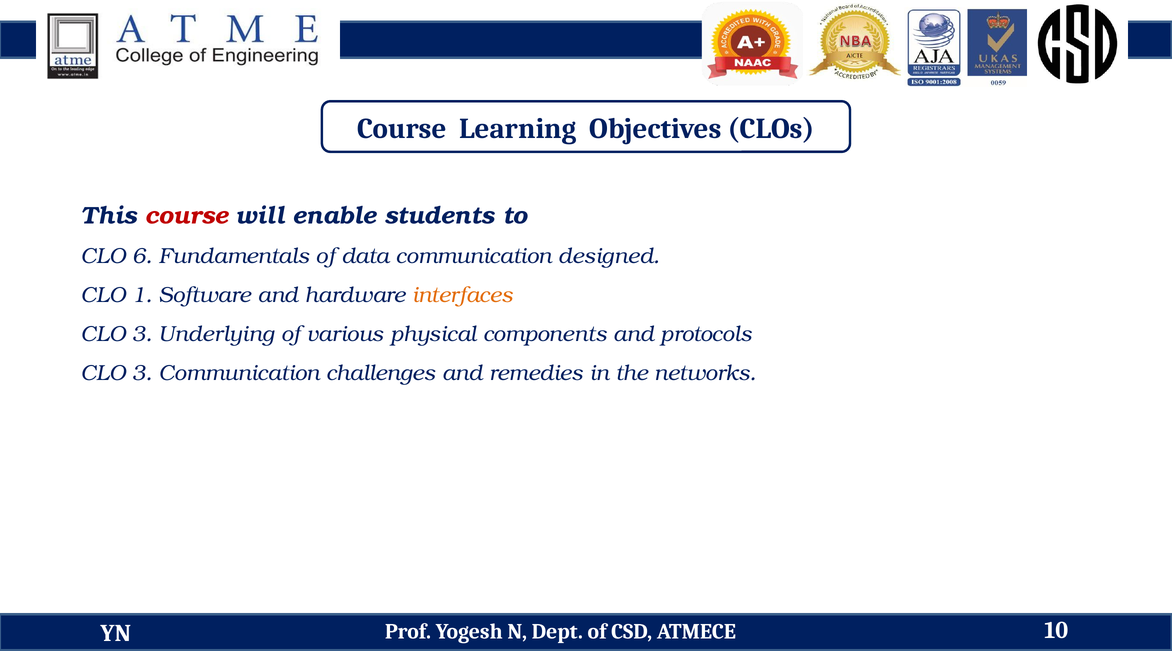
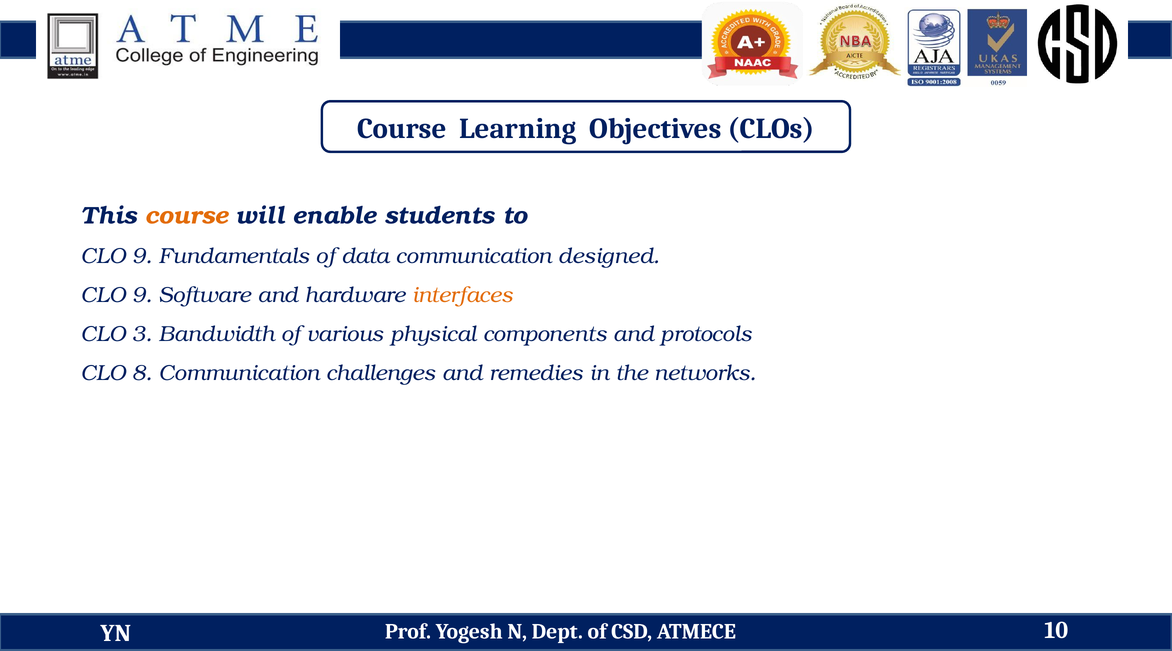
course at (187, 216) colour: red -> orange
6 at (142, 256): 6 -> 9
1 at (142, 295): 1 -> 9
Underlying: Underlying -> Bandwidth
3 at (142, 373): 3 -> 8
